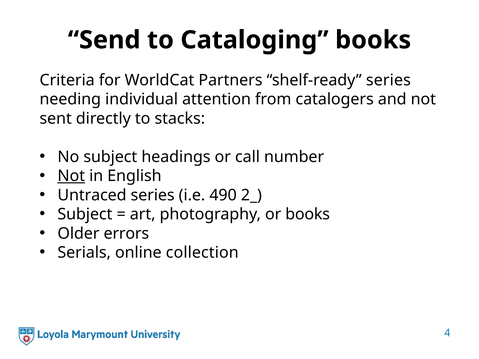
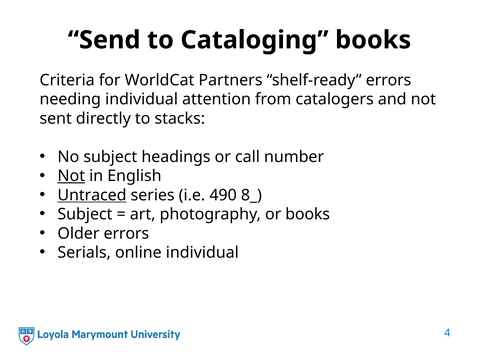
shelf-ready series: series -> errors
Untraced underline: none -> present
2_: 2_ -> 8_
online collection: collection -> individual
